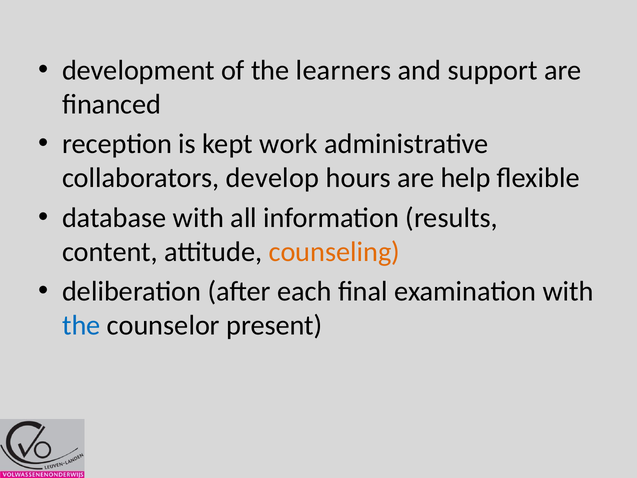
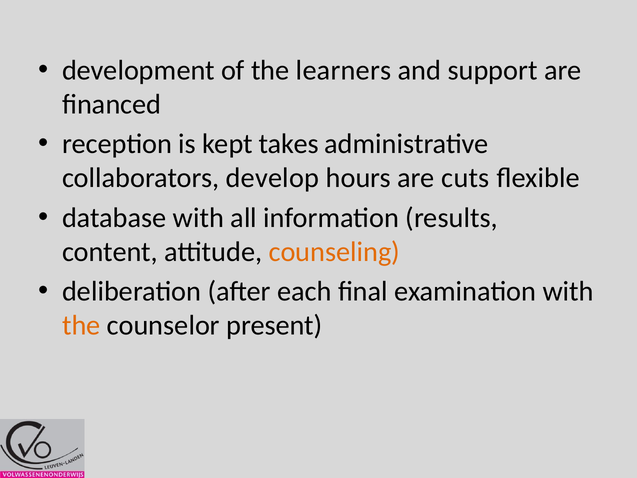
work: work -> takes
help: help -> cuts
the at (81, 325) colour: blue -> orange
